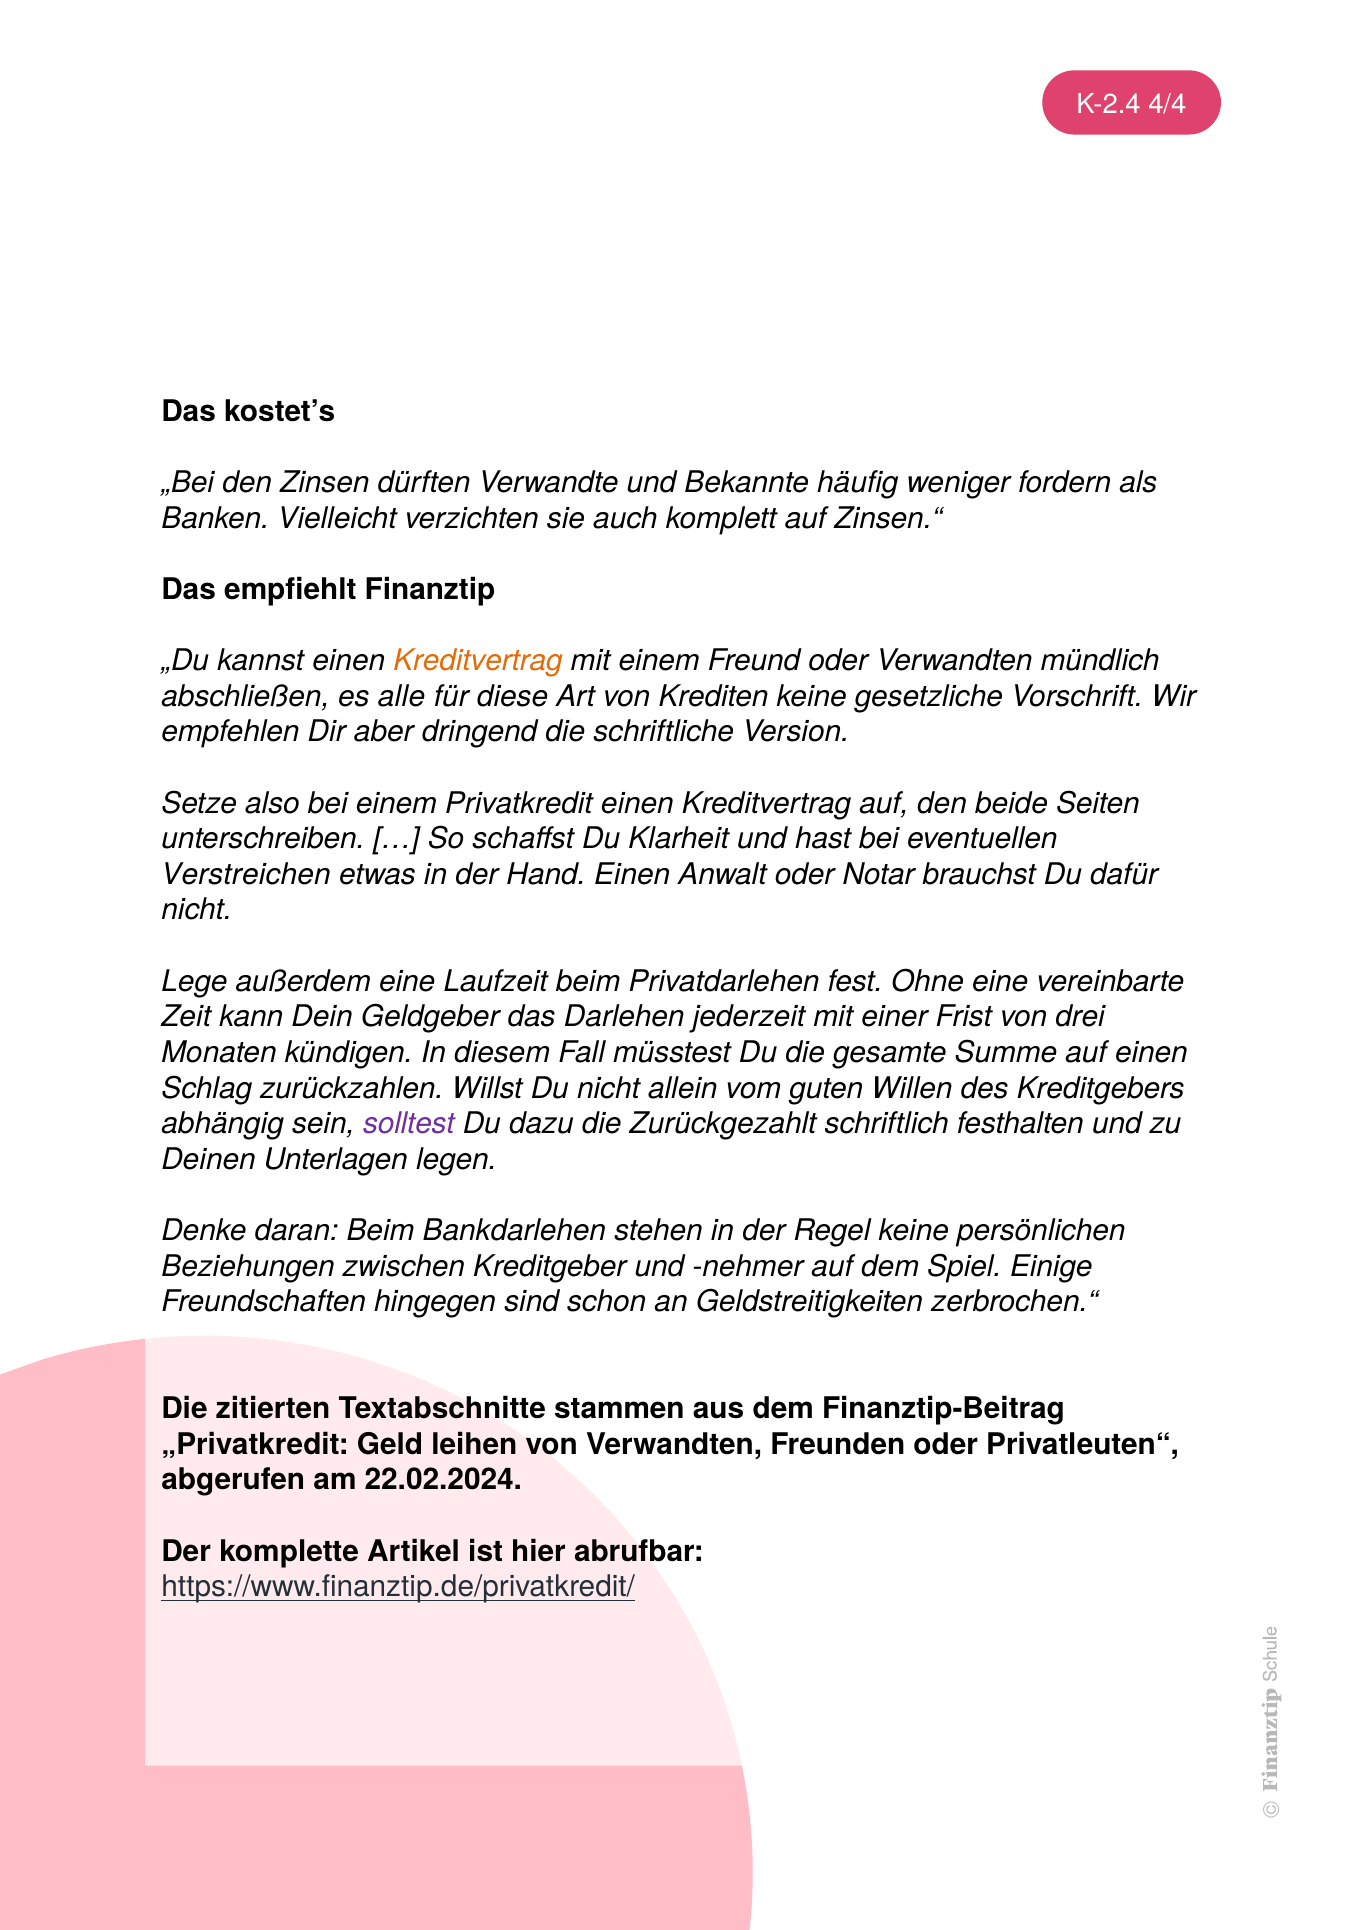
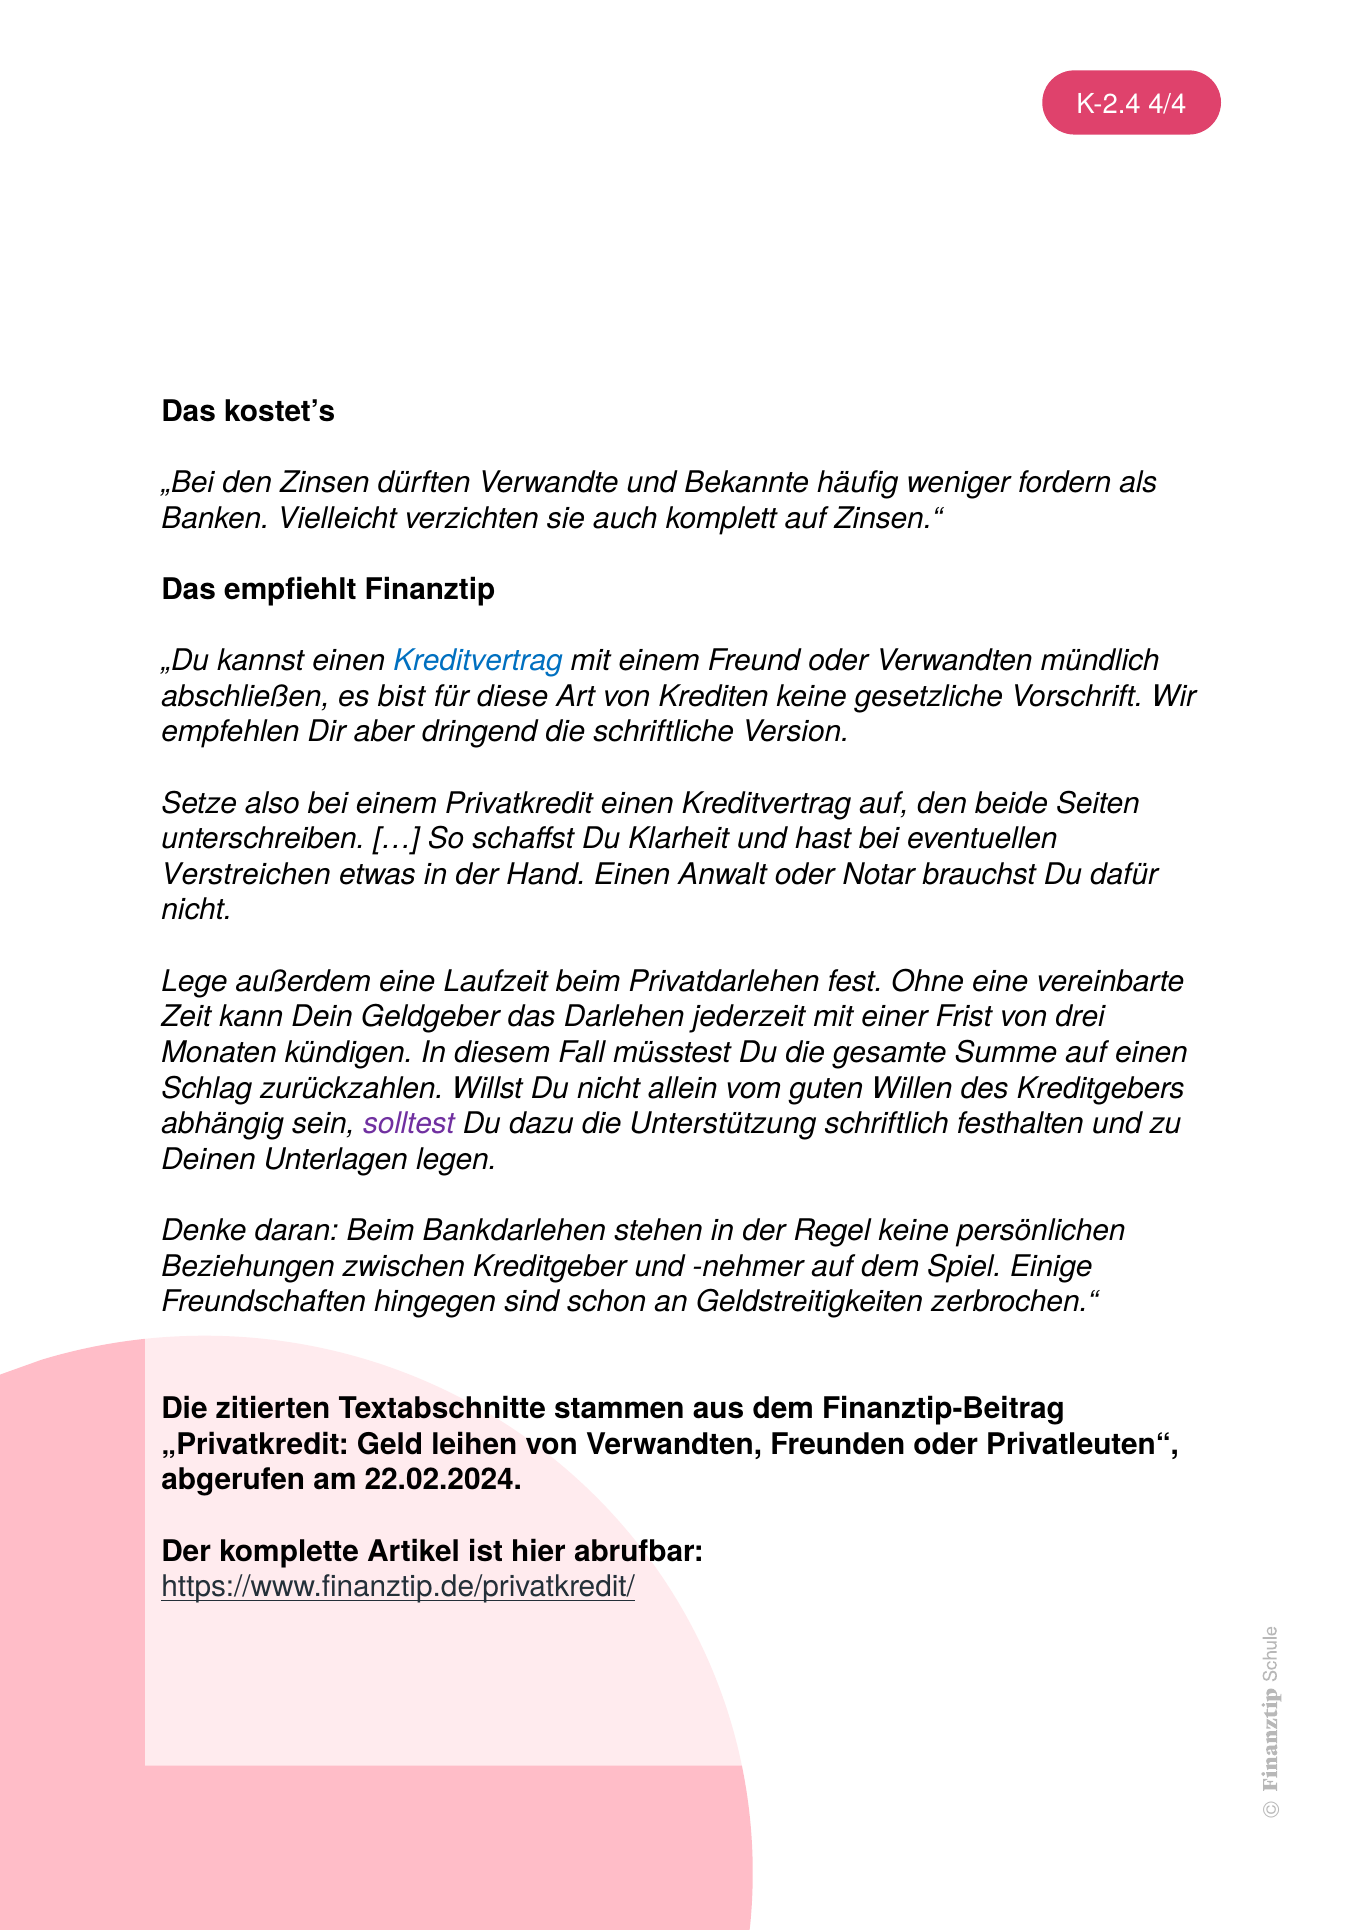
Kreditvertrag at (478, 661) colour: orange -> blue
alle: alle -> bist
Zurückgezahlt: Zurückgezahlt -> Unterstützung
